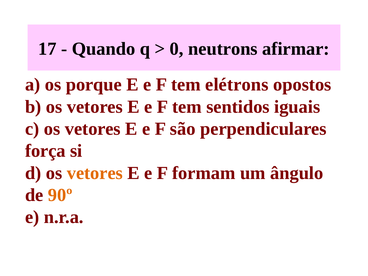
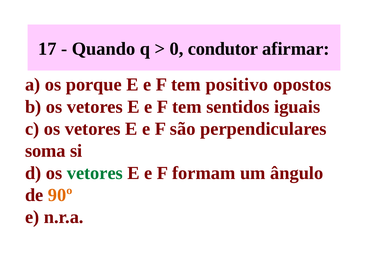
neutrons: neutrons -> condutor
elétrons: elétrons -> positivo
força: força -> soma
vetores at (95, 173) colour: orange -> green
